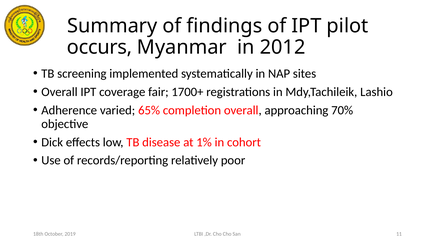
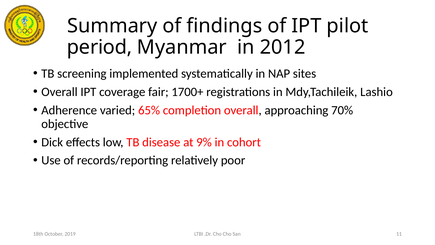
occurs: occurs -> period
1%: 1% -> 9%
